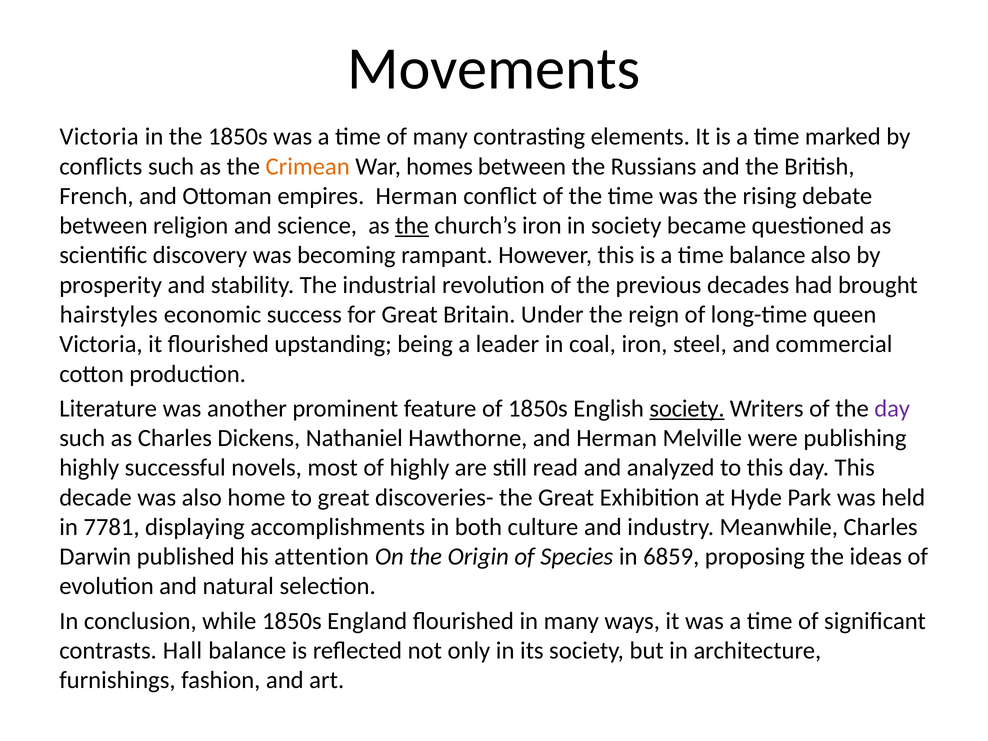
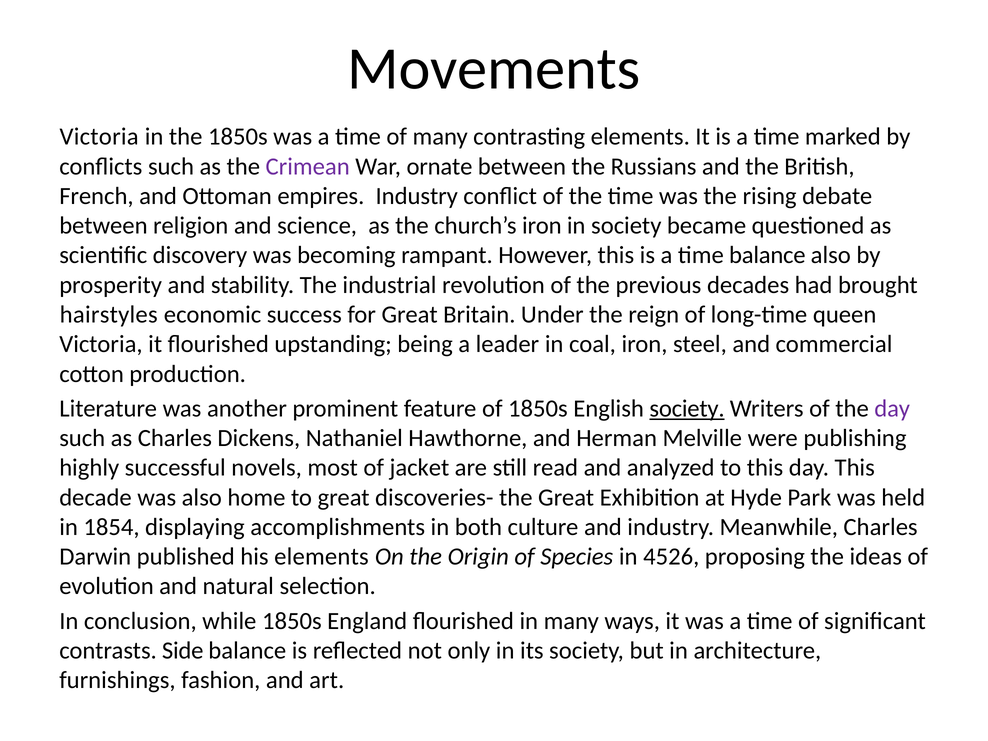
Crimean colour: orange -> purple
homes: homes -> ornate
empires Herman: Herman -> Industry
the at (412, 226) underline: present -> none
of highly: highly -> jacket
7781: 7781 -> 1854
his attention: attention -> elements
6859: 6859 -> 4526
Hall: Hall -> Side
